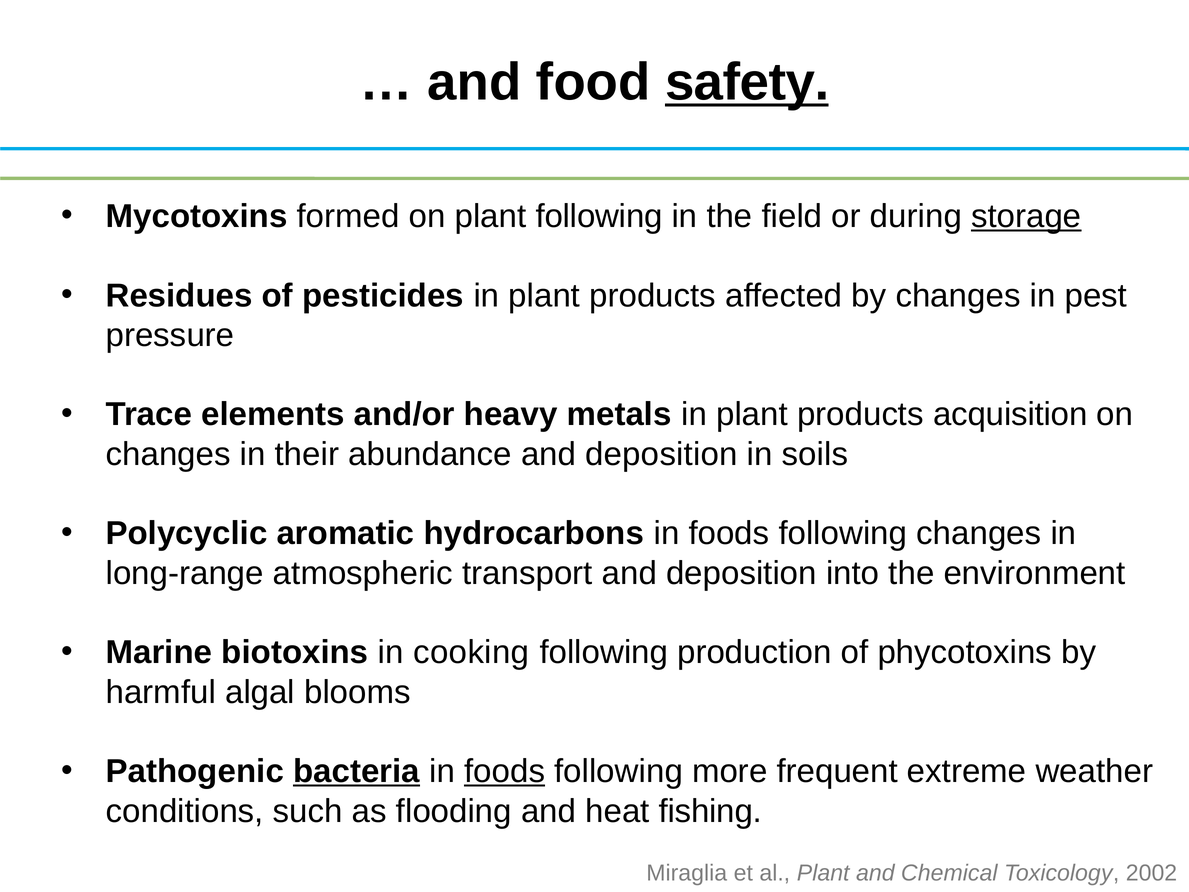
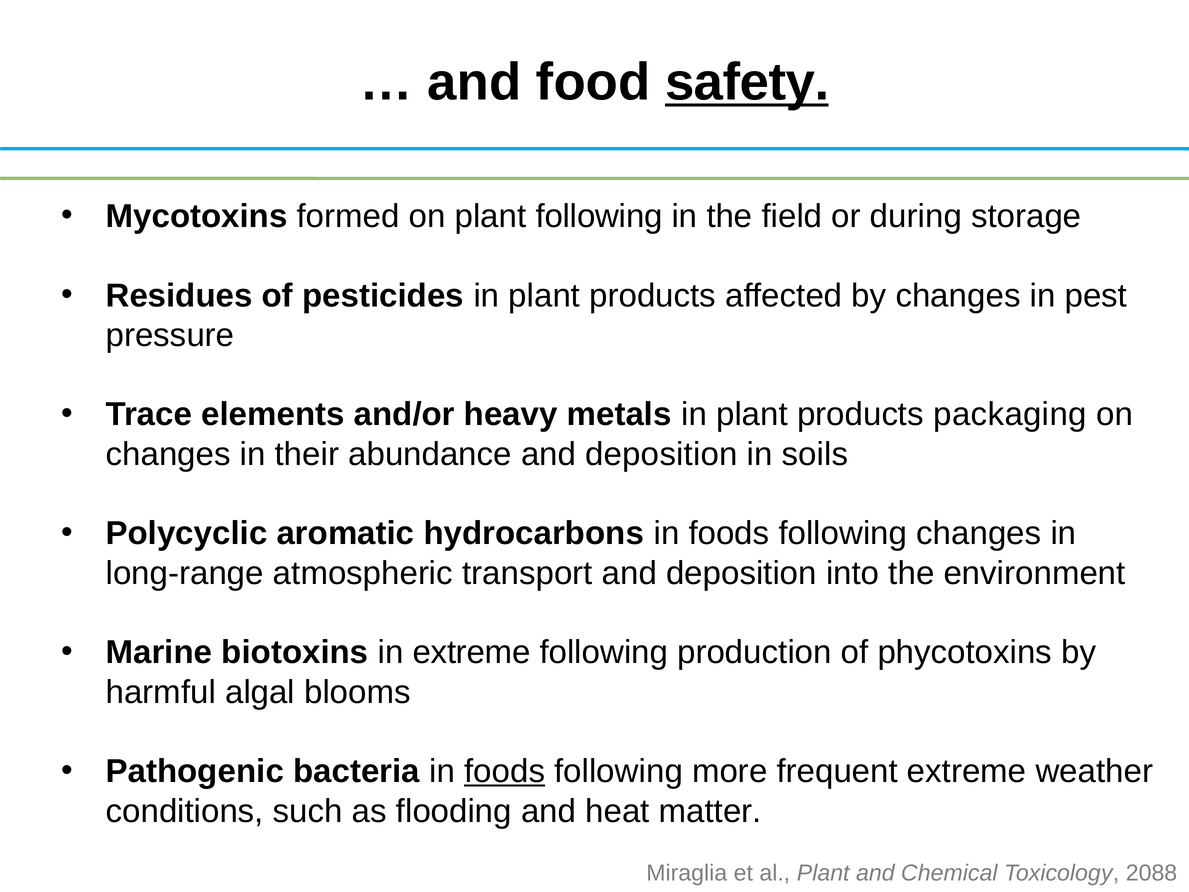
storage underline: present -> none
acquisition: acquisition -> packaging
in cooking: cooking -> extreme
bacteria underline: present -> none
fishing: fishing -> matter
2002: 2002 -> 2088
